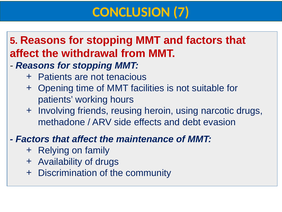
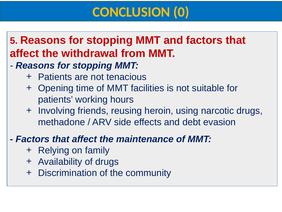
7: 7 -> 0
